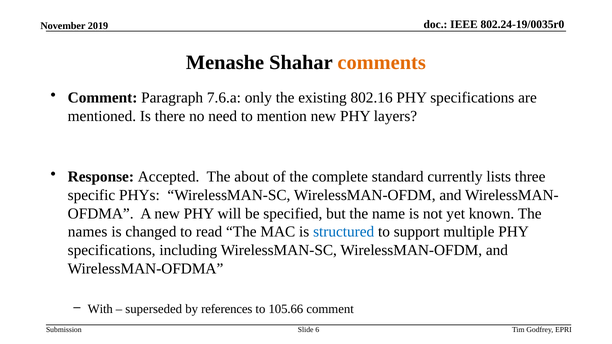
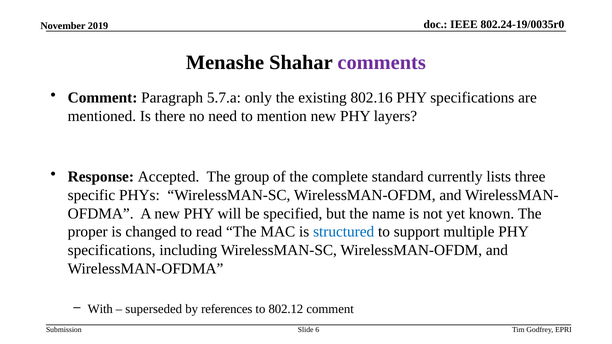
comments colour: orange -> purple
7.6.a: 7.6.a -> 5.7.a
about: about -> group
names: names -> proper
105.66: 105.66 -> 802.12
